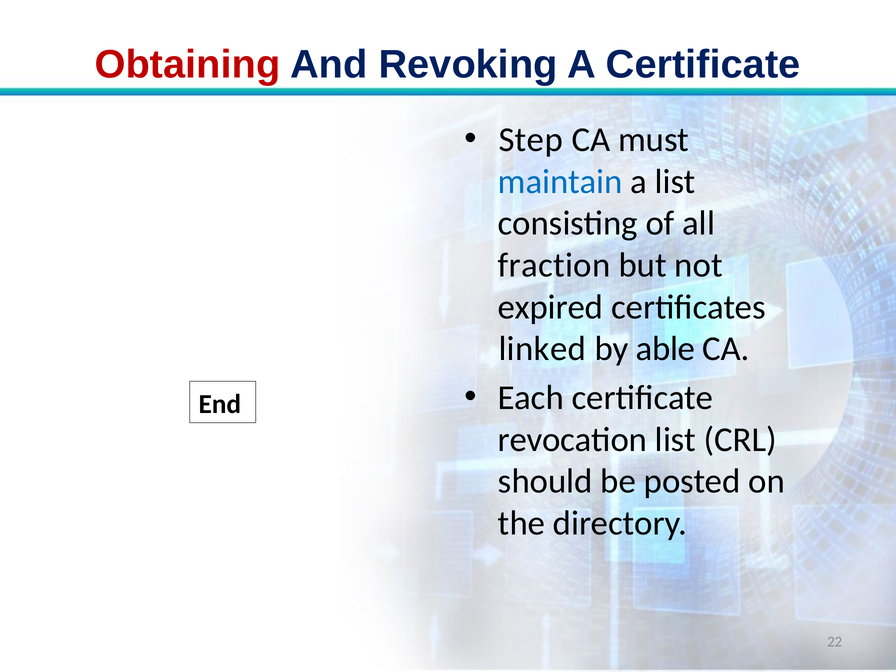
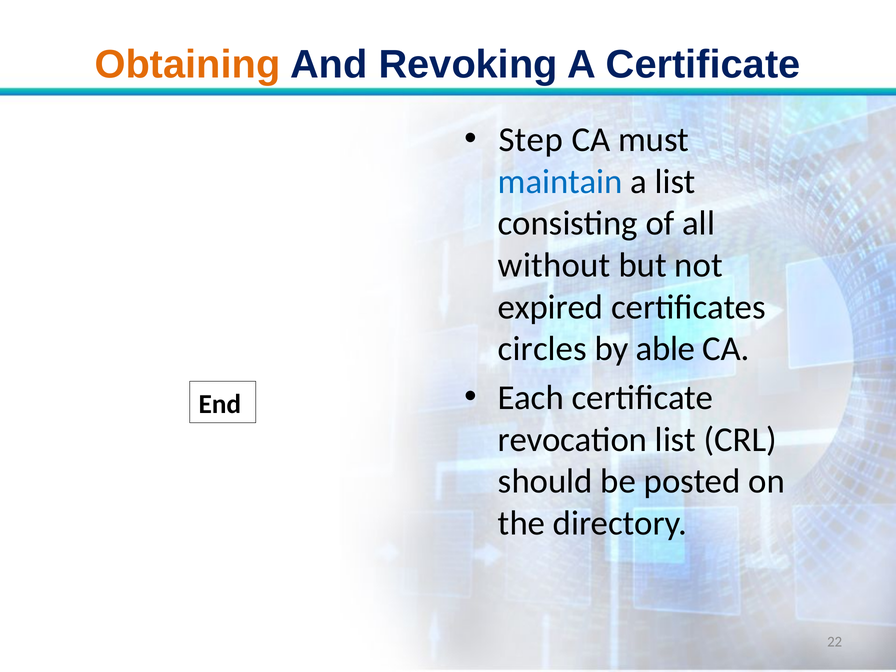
Obtaining colour: red -> orange
fraction: fraction -> without
linked: linked -> circles
